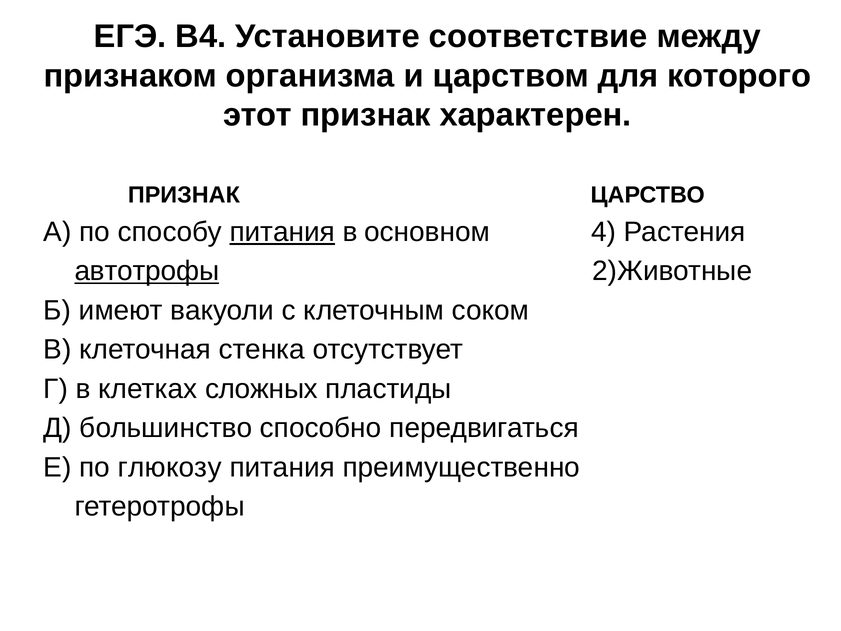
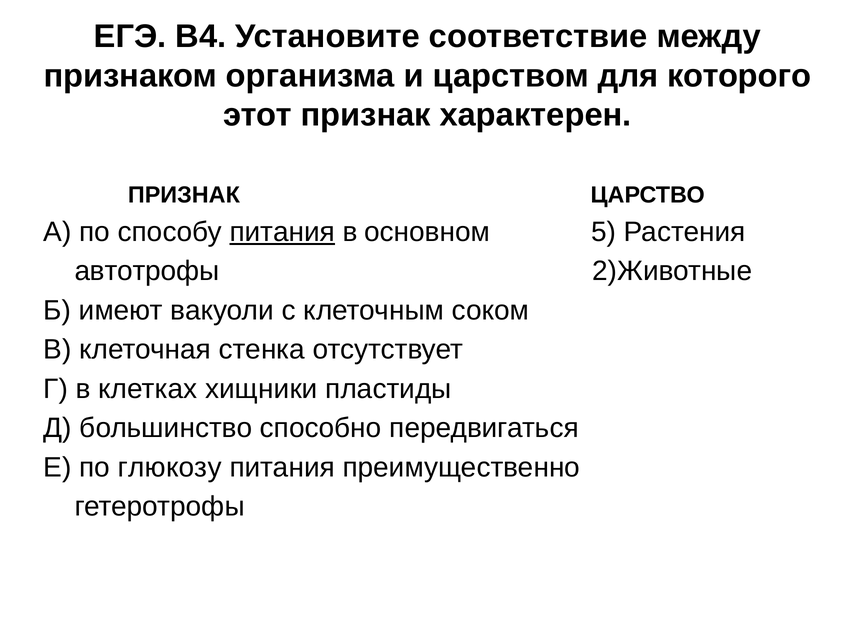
4: 4 -> 5
автотрофы underline: present -> none
сложных: сложных -> хищники
